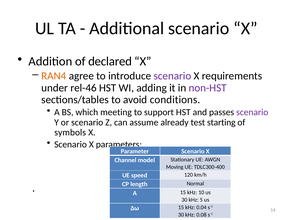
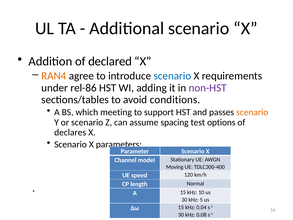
scenario at (172, 76) colour: purple -> blue
rel-46: rel-46 -> rel-86
scenario at (252, 112) colour: purple -> orange
already: already -> spacing
starting: starting -> options
symbols: symbols -> declares
